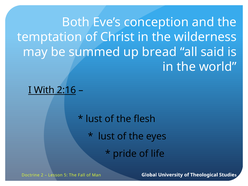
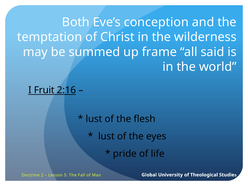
bread: bread -> frame
With: With -> Fruit
